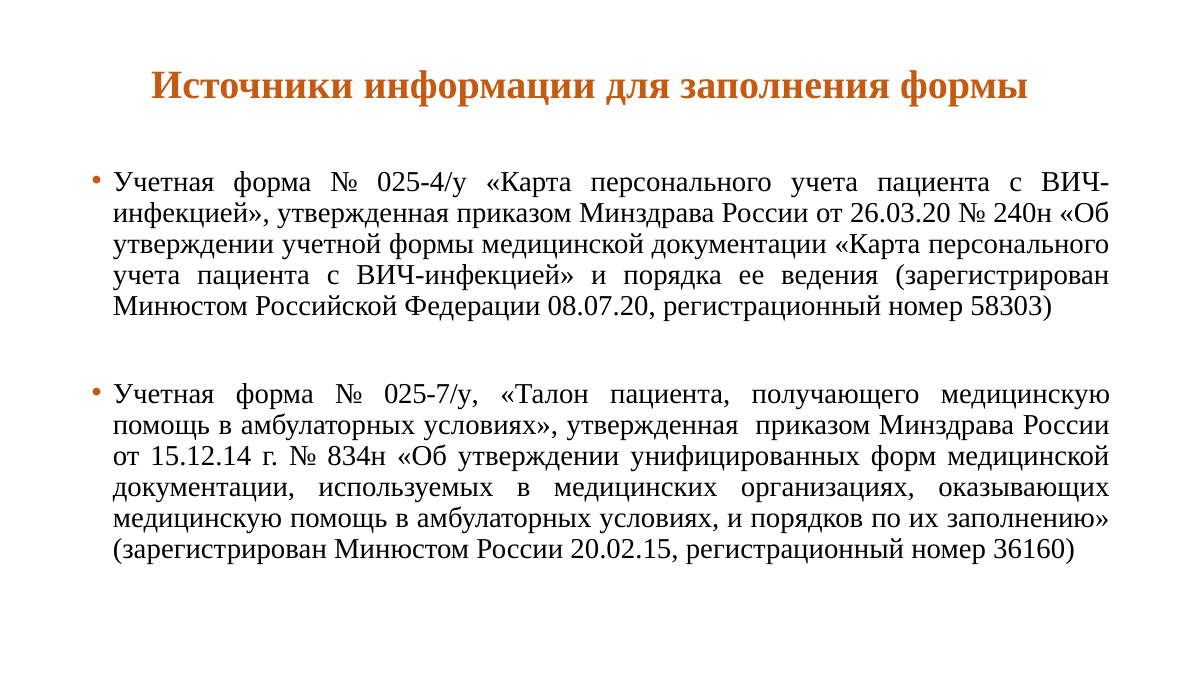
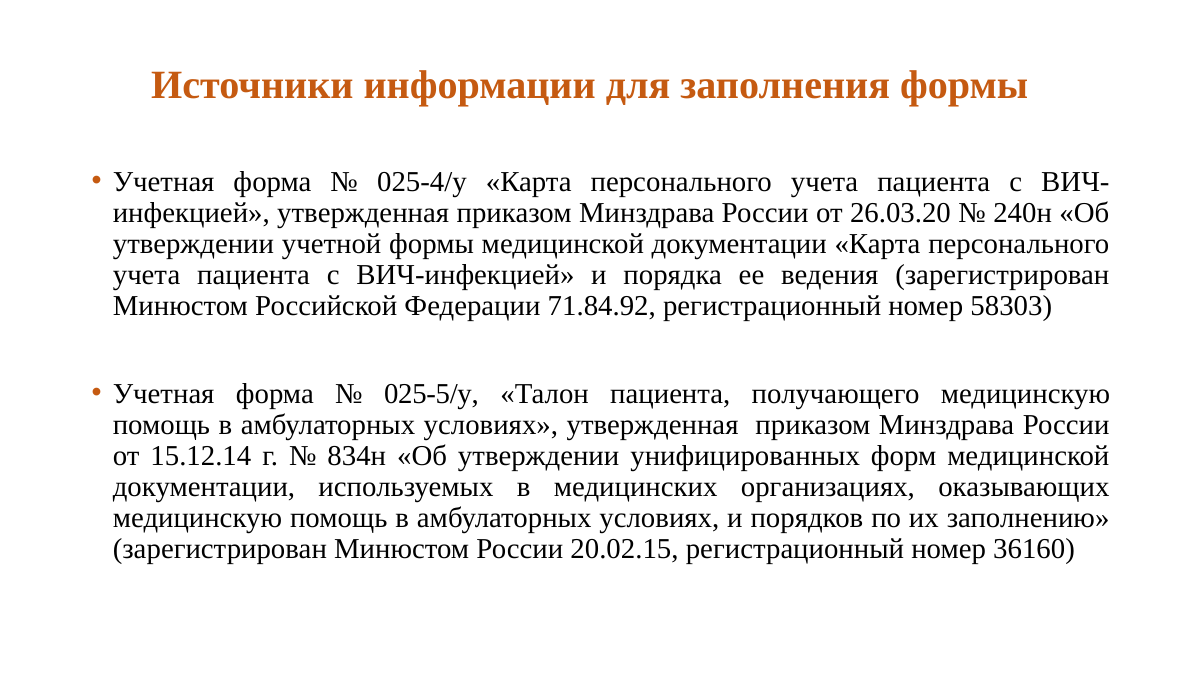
08.07.20: 08.07.20 -> 71.84.92
025-7/у: 025-7/у -> 025-5/у
